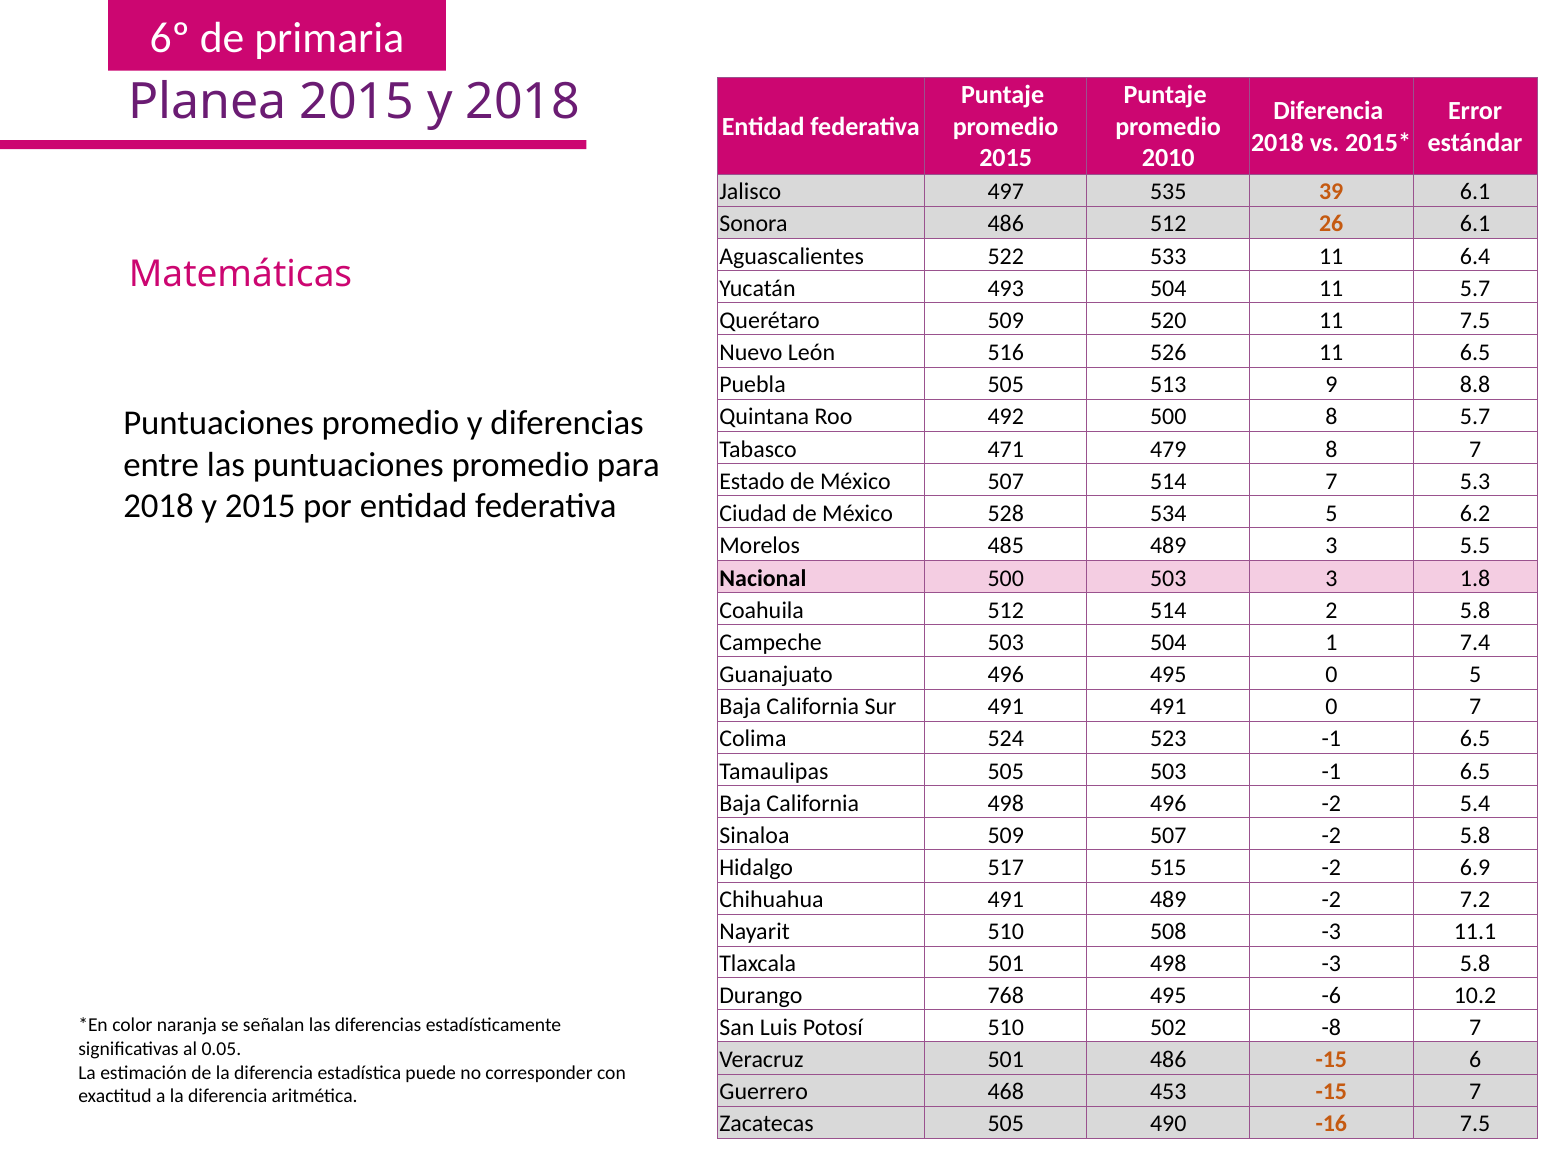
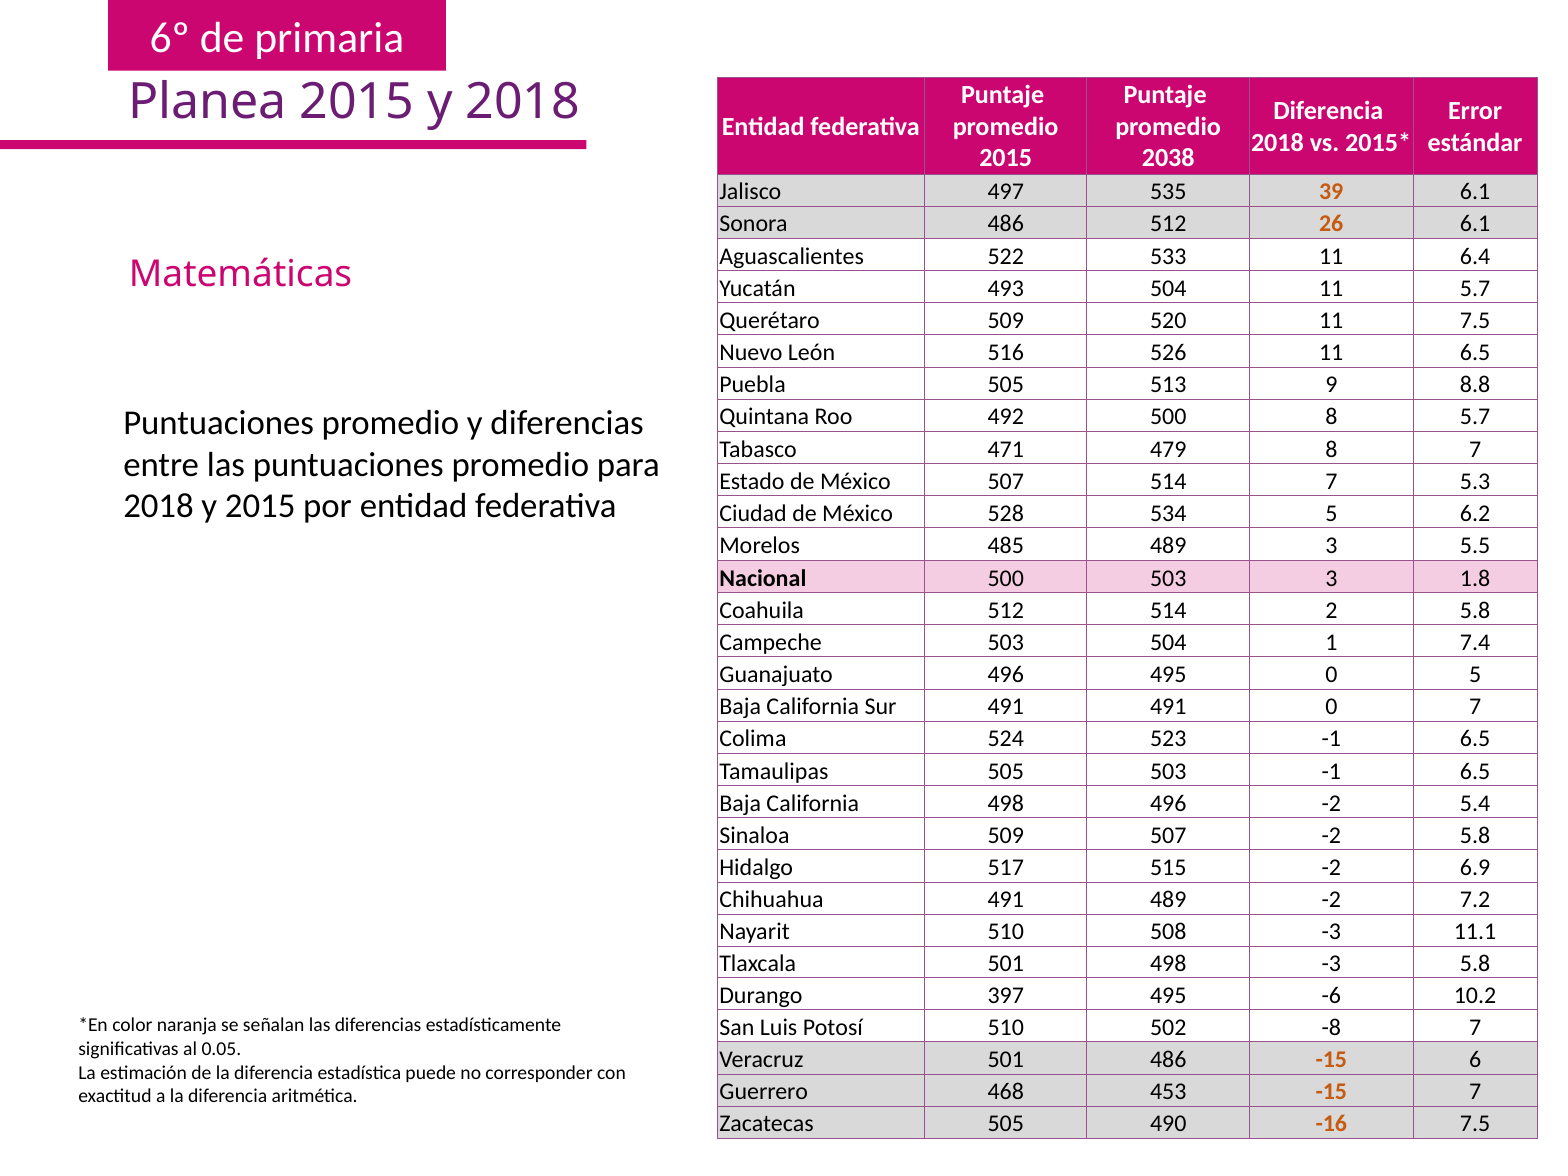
2010: 2010 -> 2038
768: 768 -> 397
